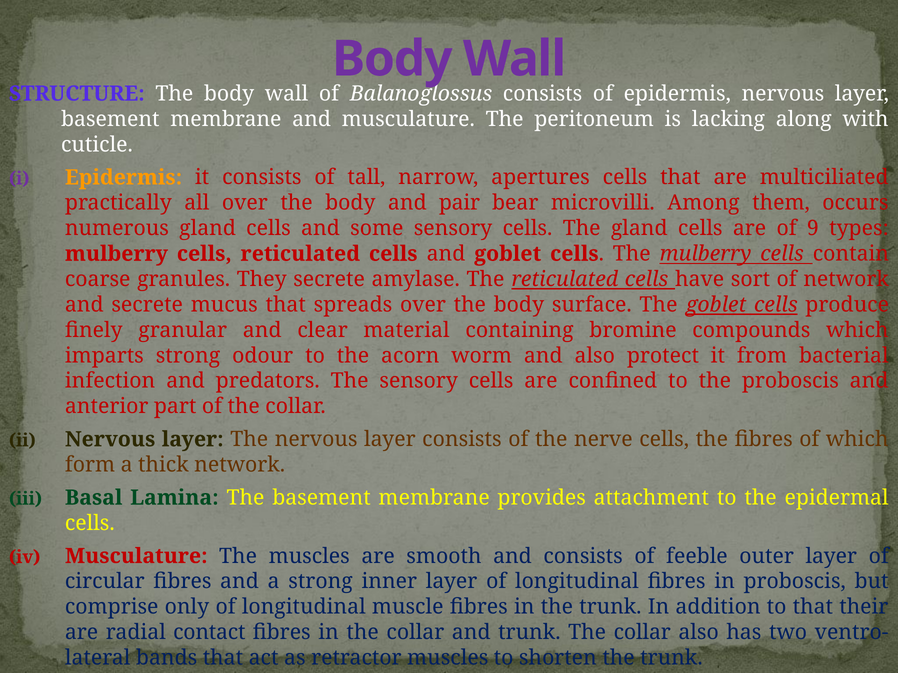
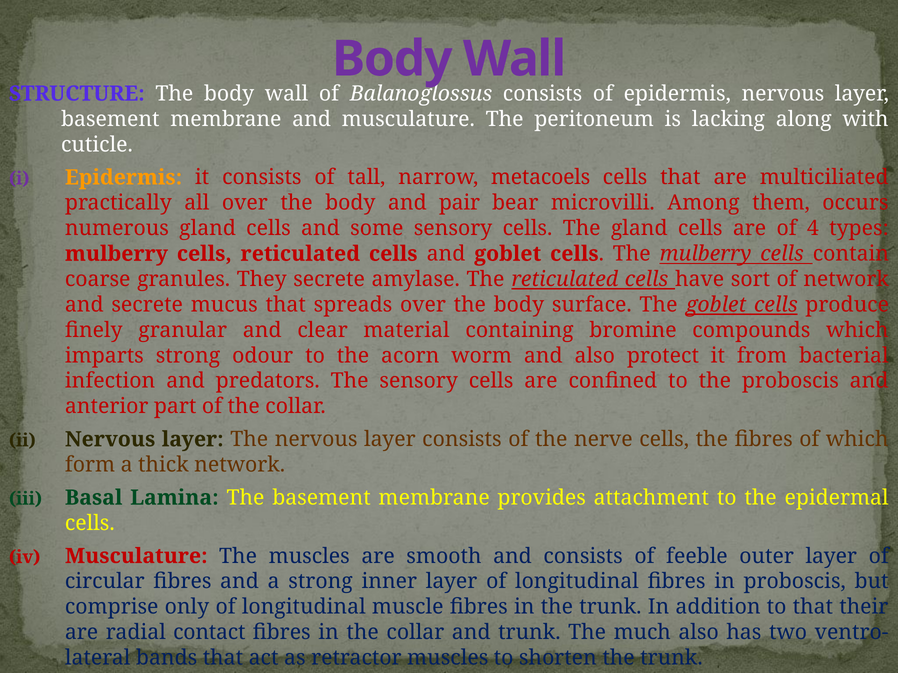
apertures: apertures -> metacoels
9: 9 -> 4
trunk The collar: collar -> much
